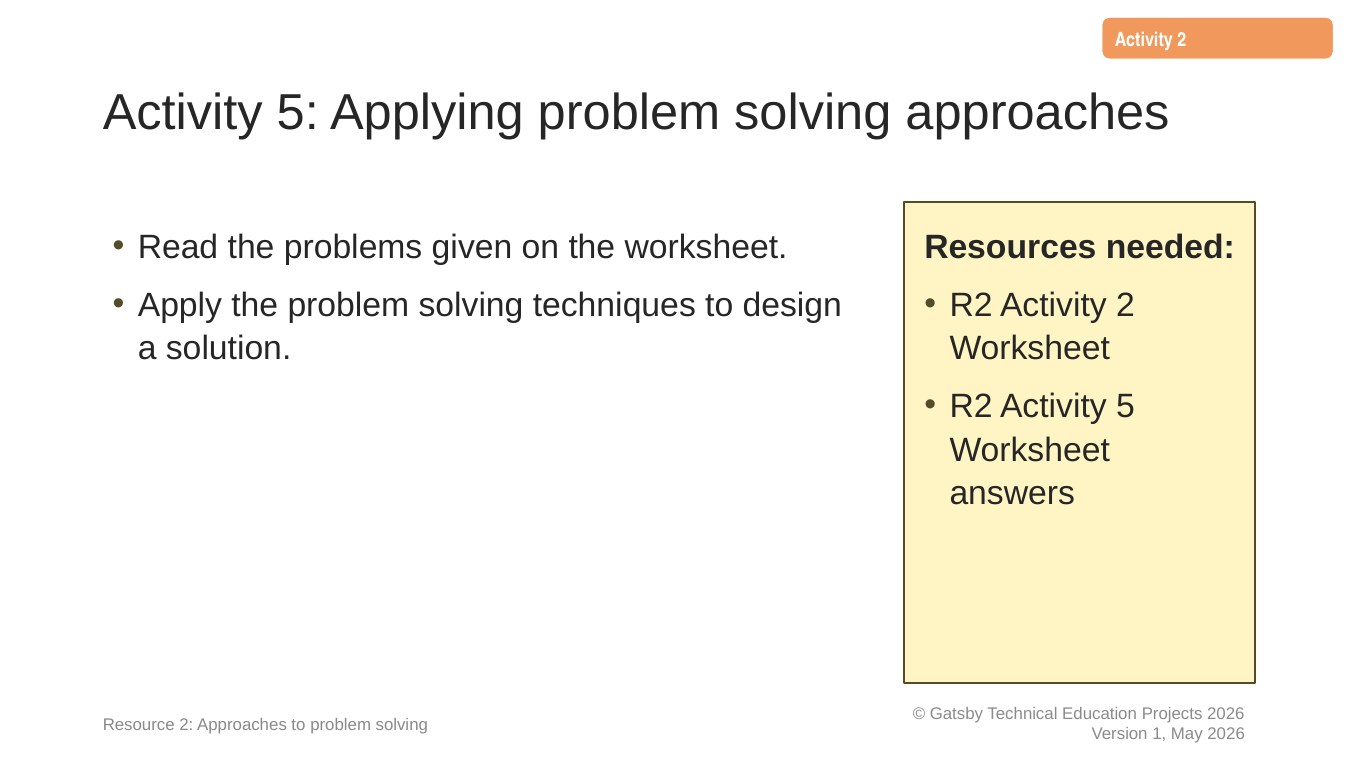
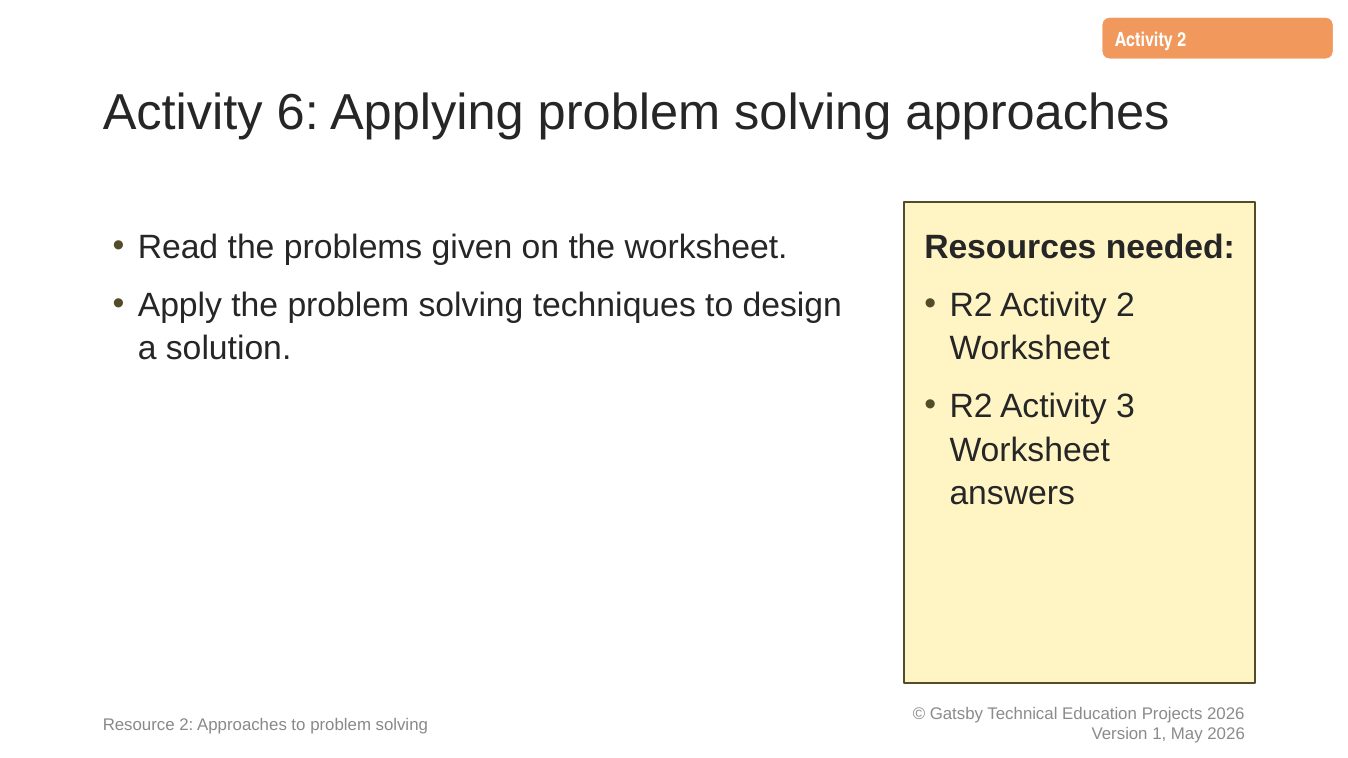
5 at (298, 113): 5 -> 6
R2 Activity 5: 5 -> 3
